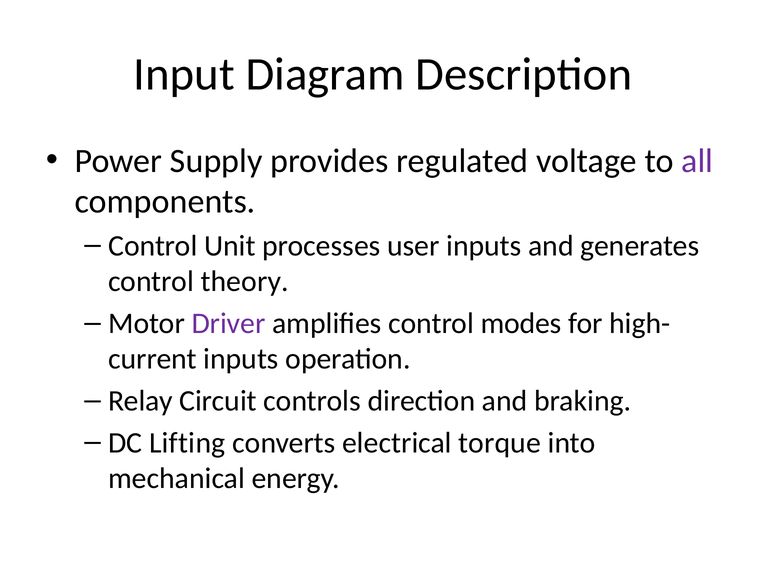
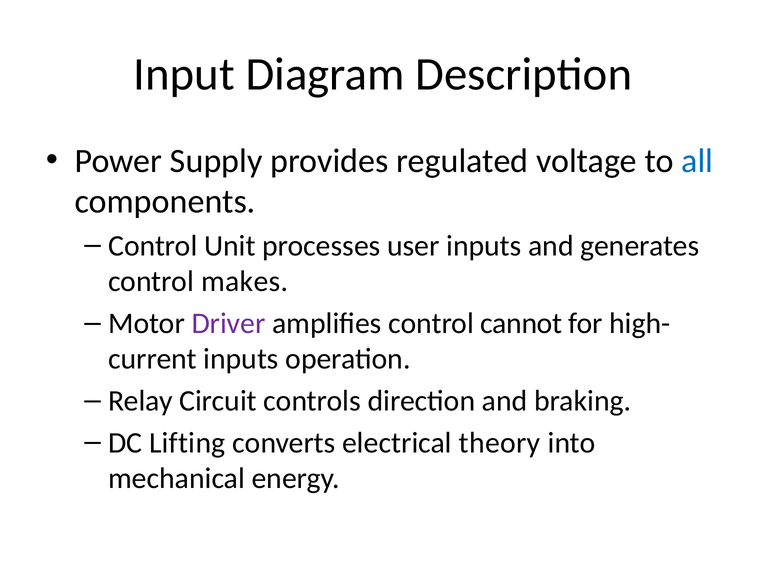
all colour: purple -> blue
theory: theory -> makes
modes: modes -> cannot
torque: torque -> theory
